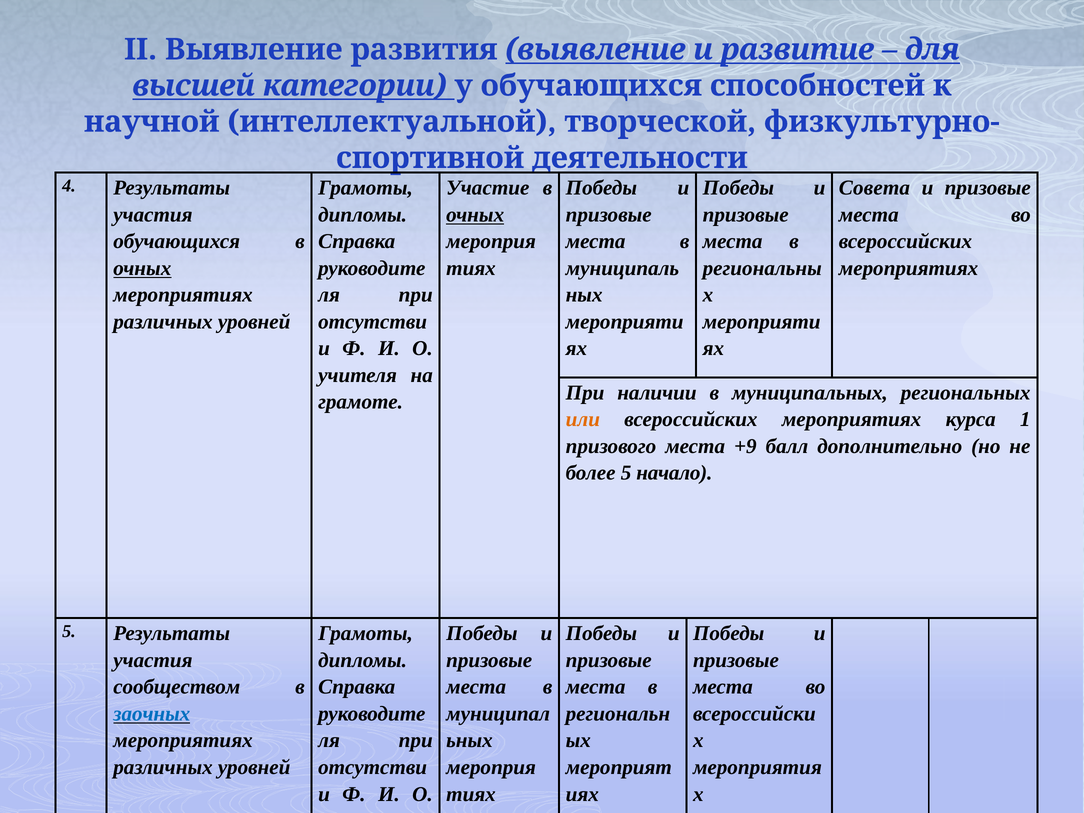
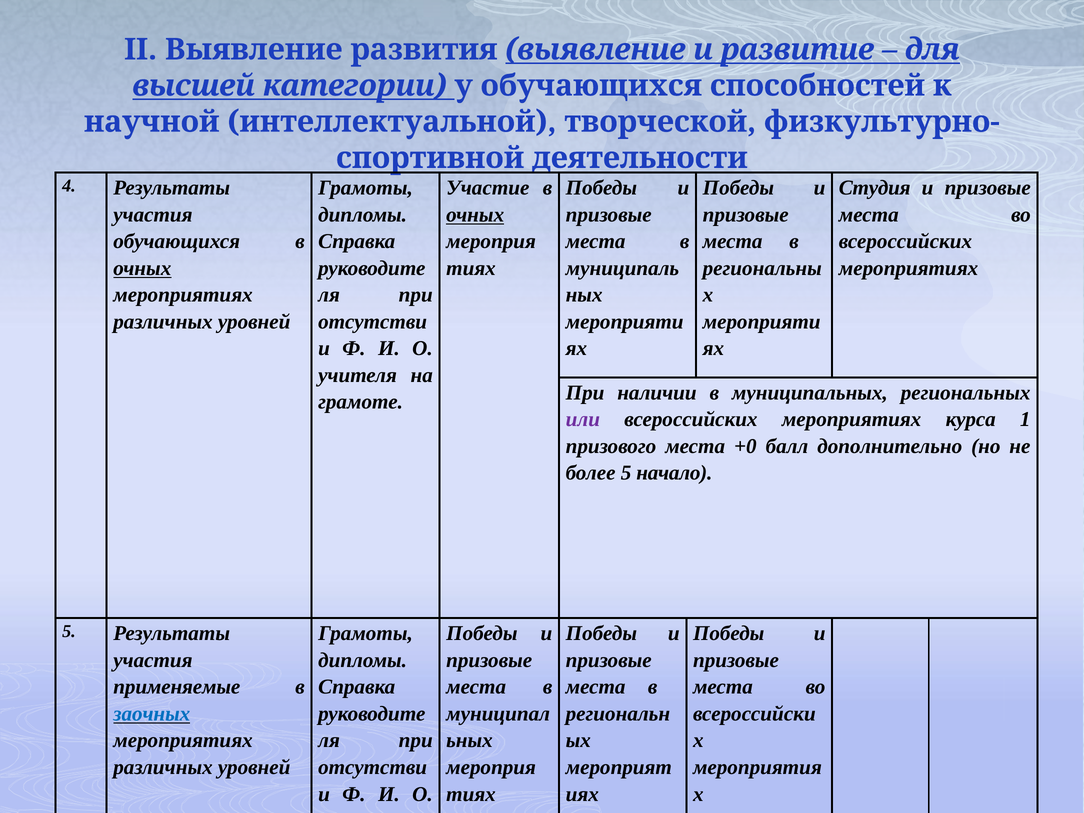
Совета: Совета -> Студия
или colour: orange -> purple
+9: +9 -> +0
сообществом: сообществом -> применяемые
